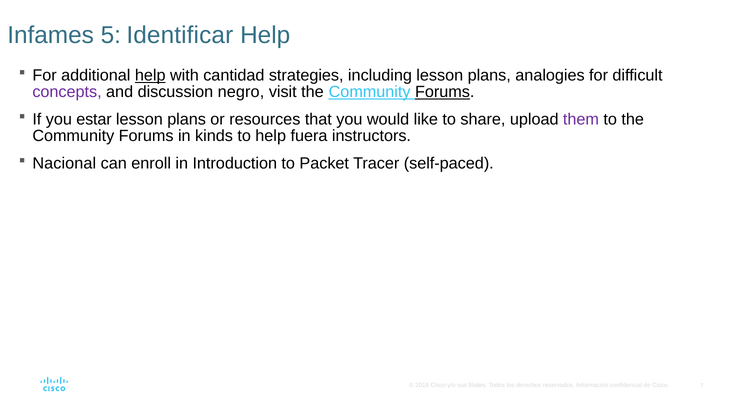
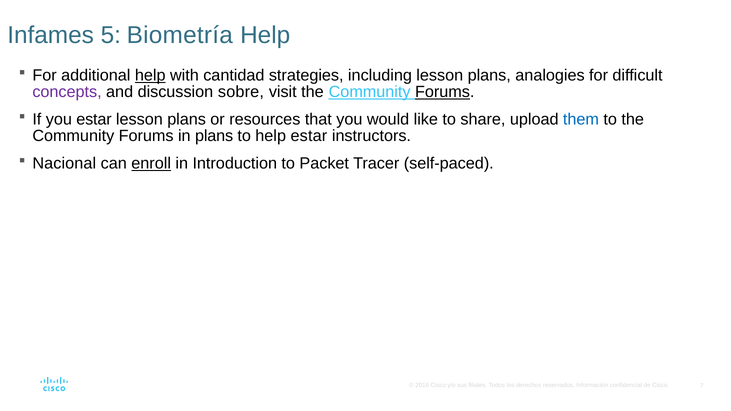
Identificar: Identificar -> Biometría
negro: negro -> sobre
them colour: purple -> blue
in kinds: kinds -> plans
help fuera: fuera -> estar
enroll underline: none -> present
